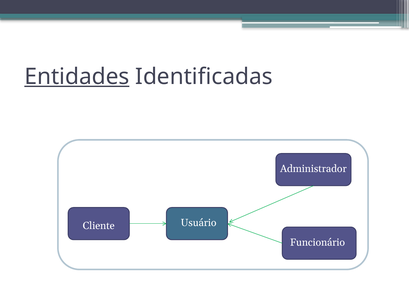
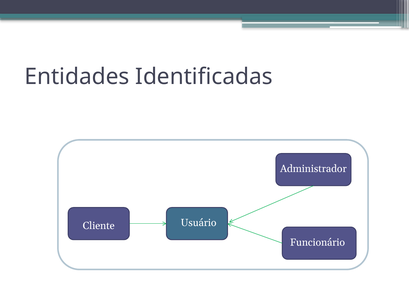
Entidades underline: present -> none
